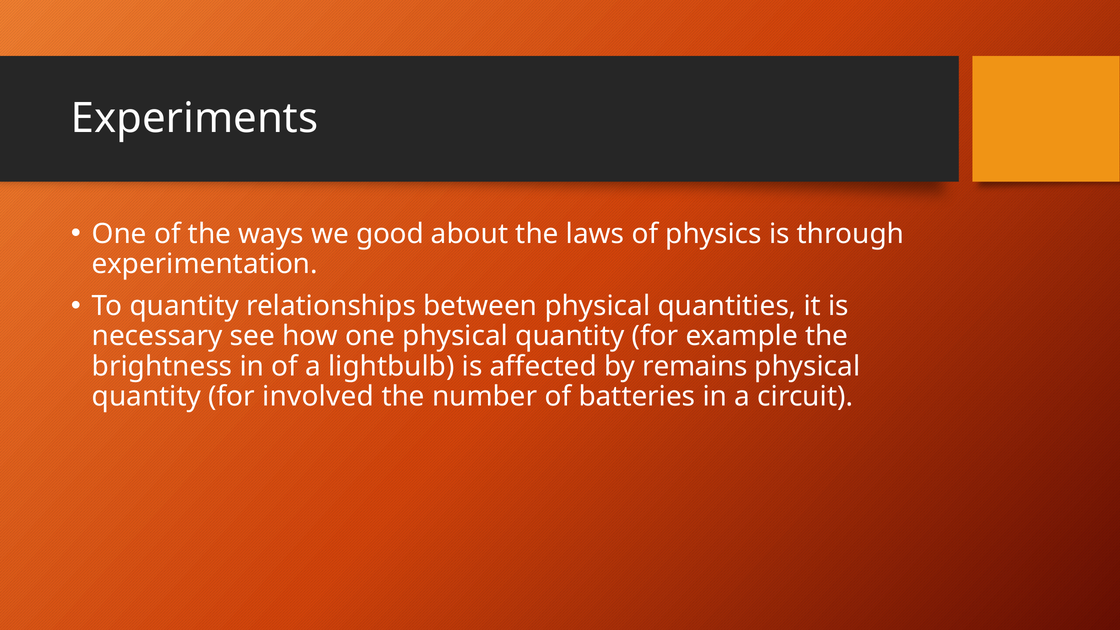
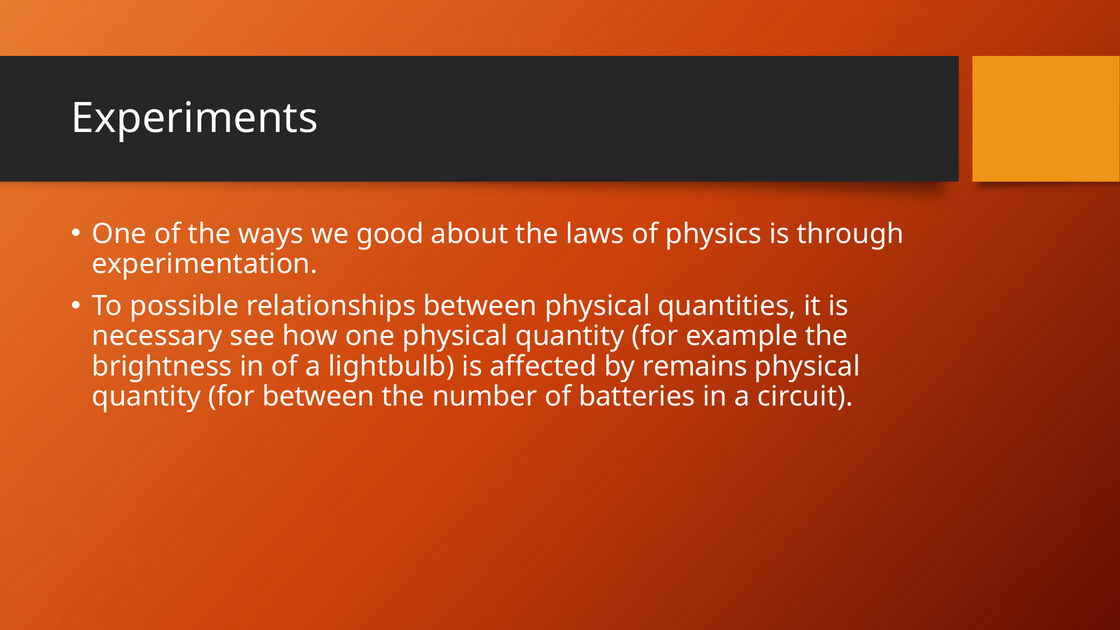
To quantity: quantity -> possible
for involved: involved -> between
